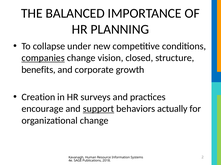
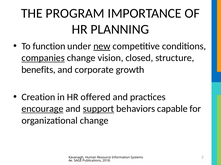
BALANCED: BALANCED -> PROGRAM
collapse: collapse -> function
new underline: none -> present
surveys: surveys -> offered
encourage underline: none -> present
actually: actually -> capable
